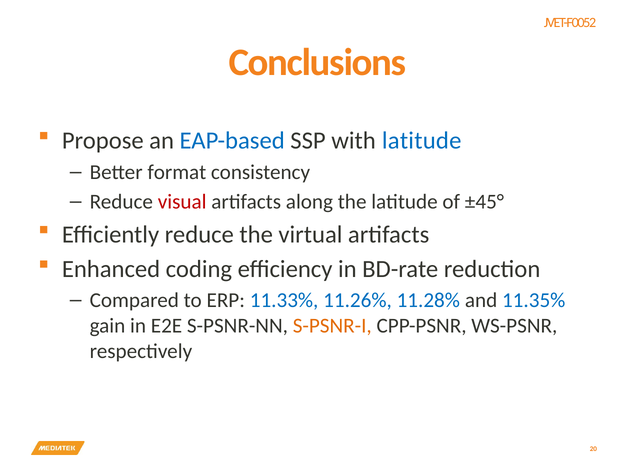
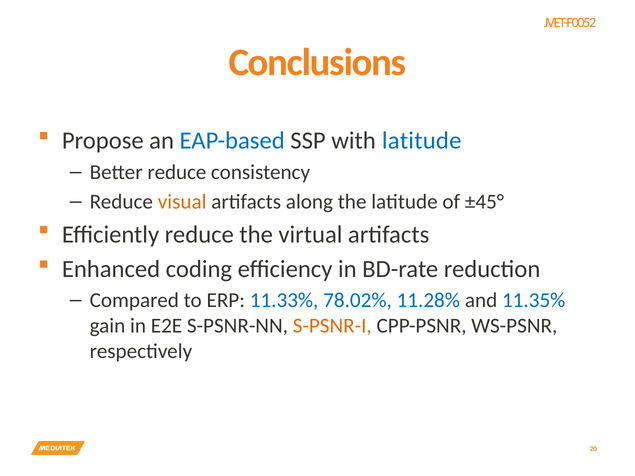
Better format: format -> reduce
visual colour: red -> orange
11.26%: 11.26% -> 78.02%
